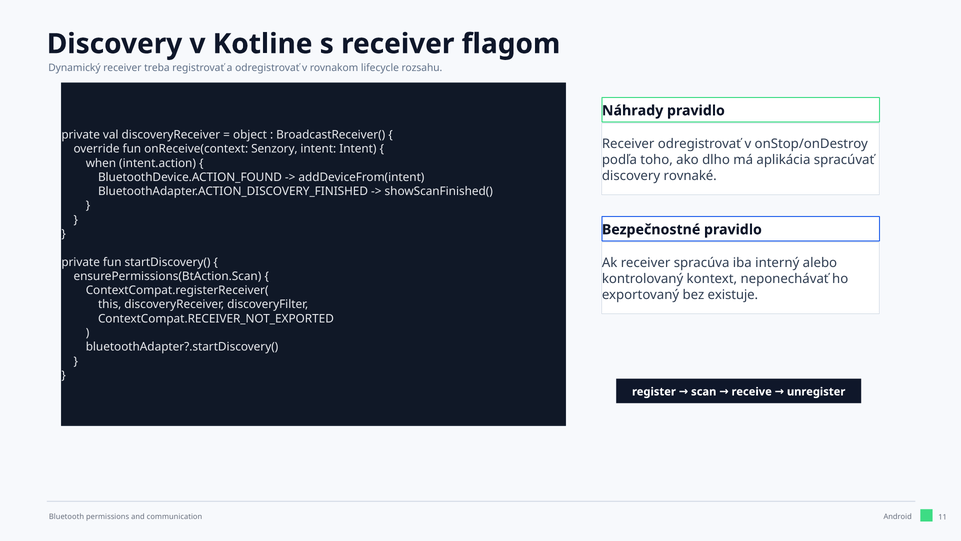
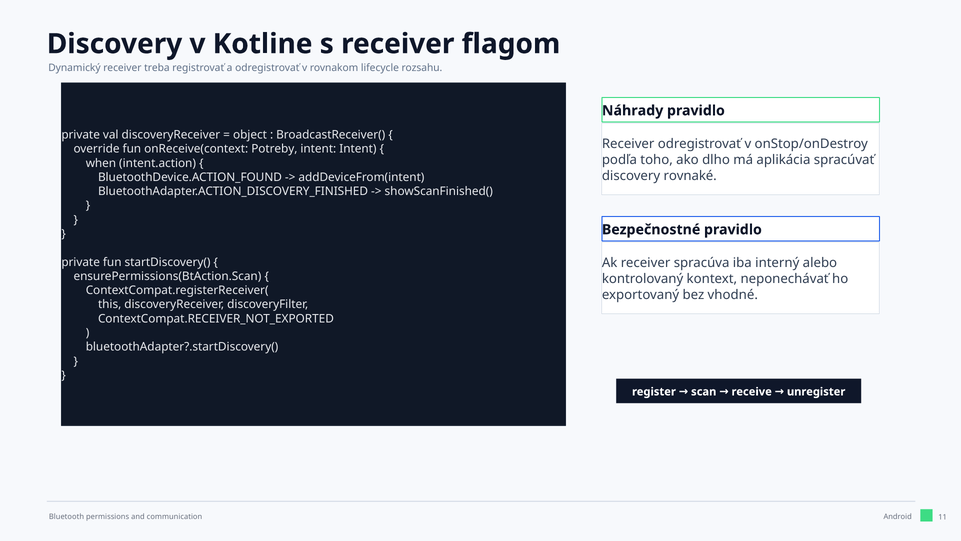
Senzory: Senzory -> Potreby
existuje: existuje -> vhodné
